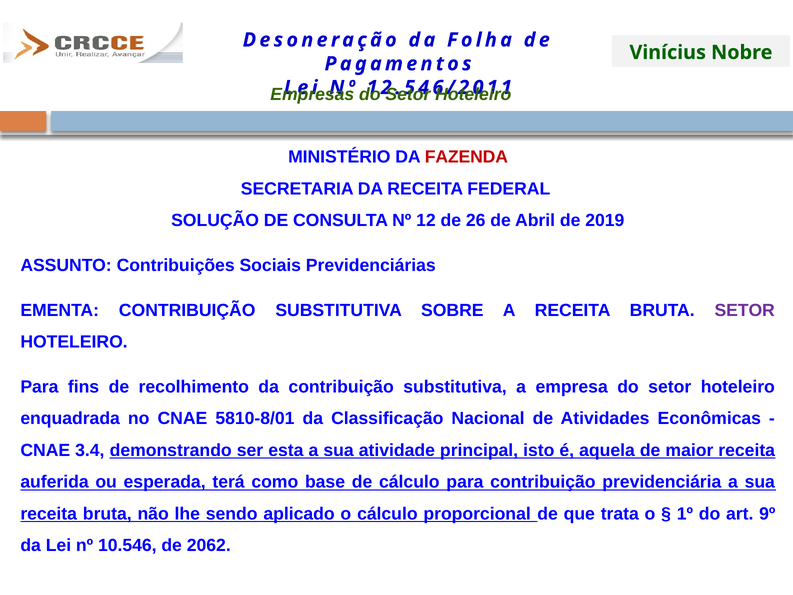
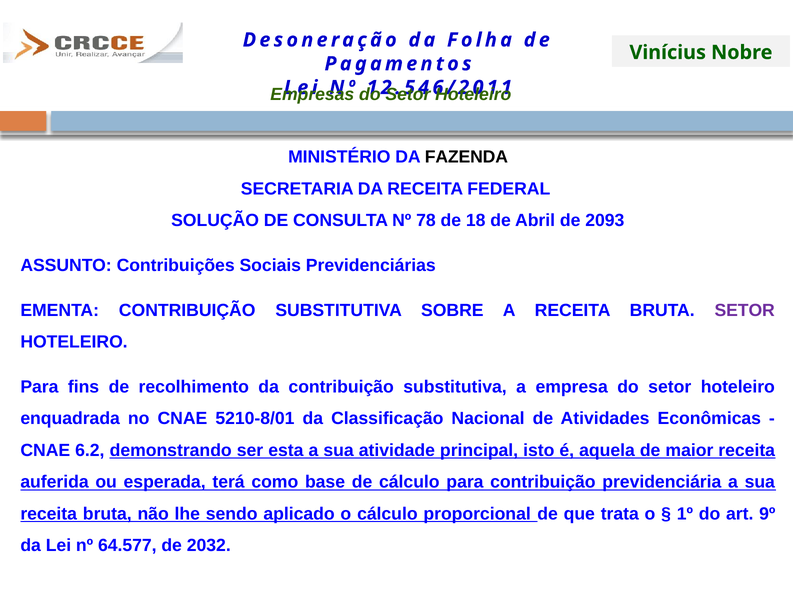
FAZENDA colour: red -> black
12: 12 -> 78
26: 26 -> 18
2019: 2019 -> 2093
5810-8/01: 5810-8/01 -> 5210-8/01
3.4: 3.4 -> 6.2
10.546: 10.546 -> 64.577
2062: 2062 -> 2032
